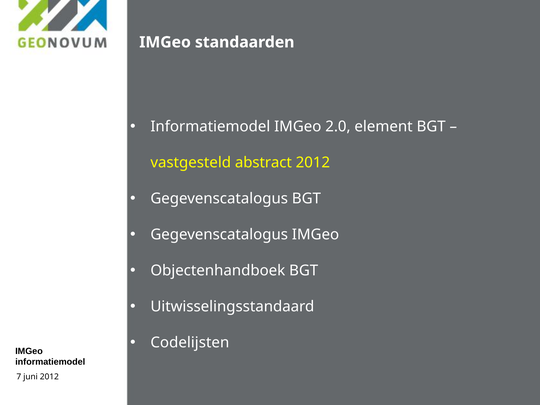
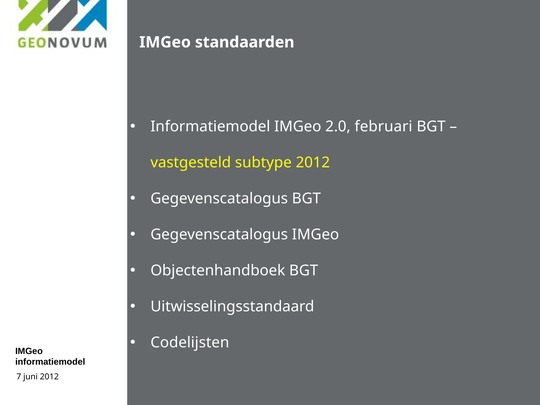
element: element -> februari
abstract: abstract -> subtype
